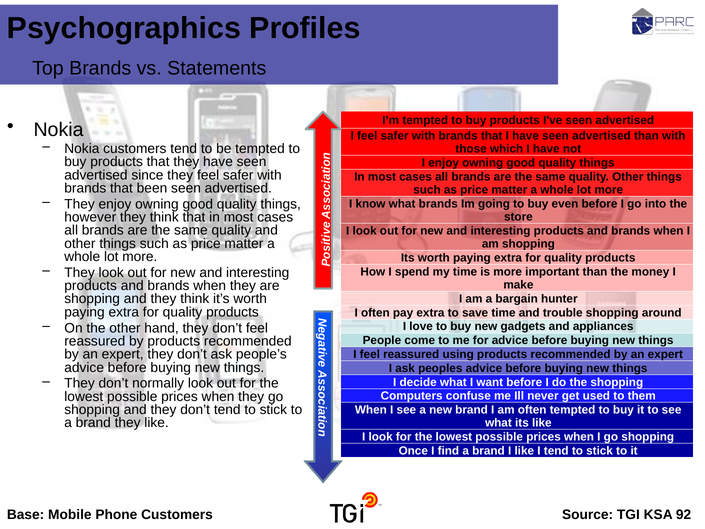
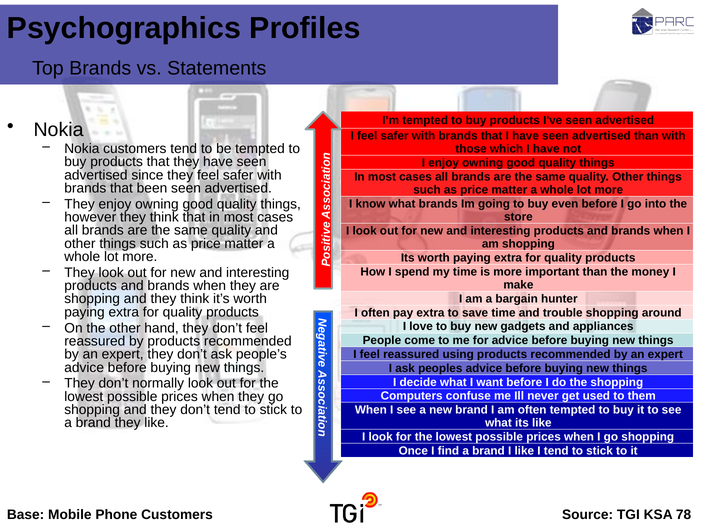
92: 92 -> 78
